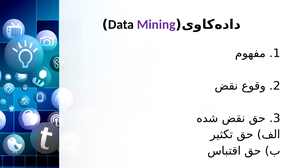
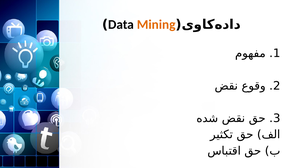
Mining colour: purple -> orange
